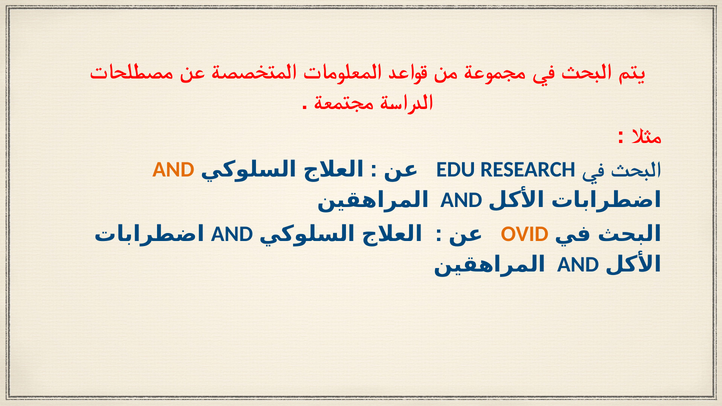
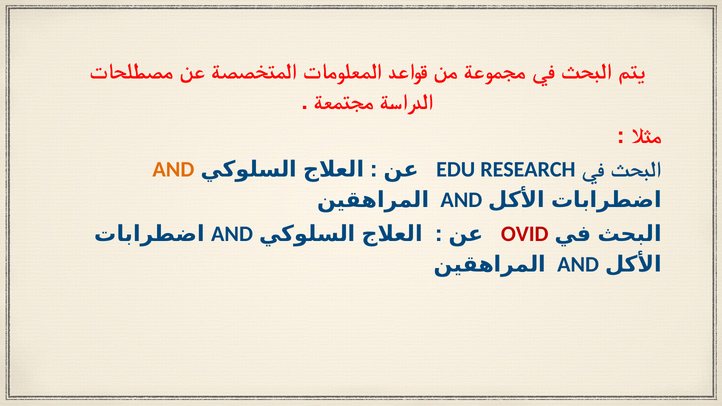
OVID colour: orange -> red
